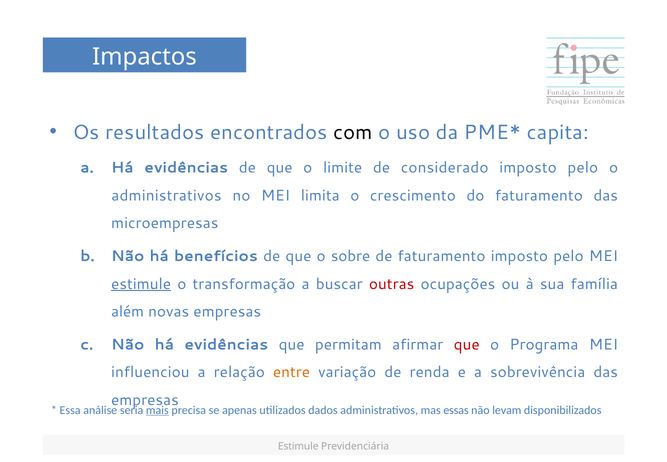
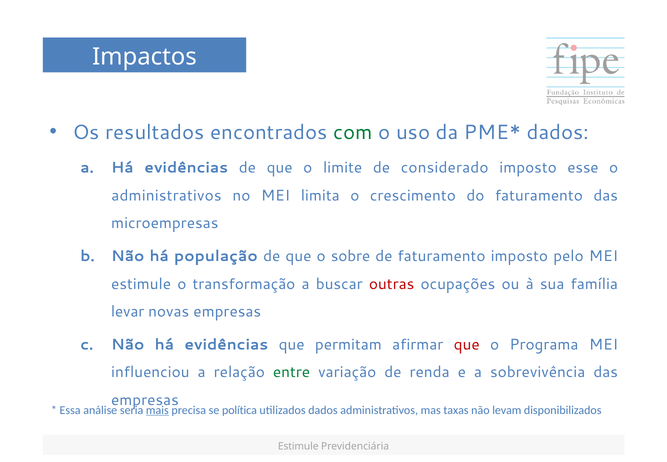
com colour: black -> green
capita at (558, 132): capita -> dados
pelo at (583, 168): pelo -> esse
benefícios: benefícios -> população
estimule at (141, 284) underline: present -> none
além: além -> levar
entre colour: orange -> green
apenas: apenas -> política
essas: essas -> taxas
